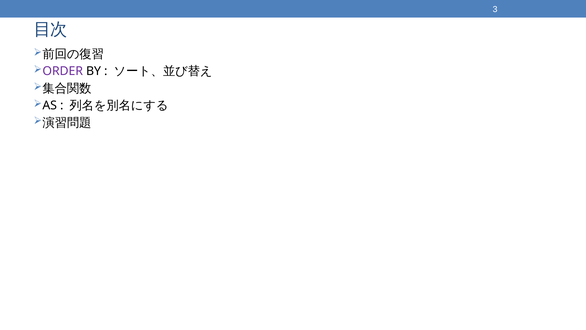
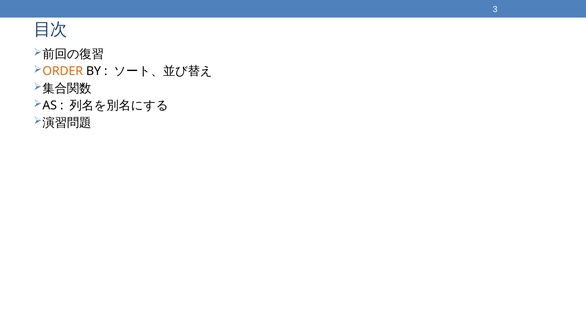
ORDER colour: purple -> orange
